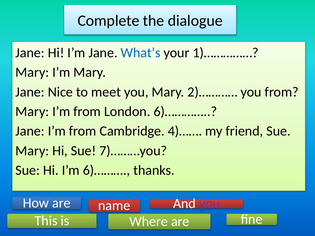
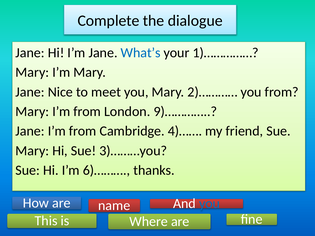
6)…………: 6)………… -> 9)…………
7)………you: 7)………you -> 3)………you
you at (209, 204) colour: purple -> blue
